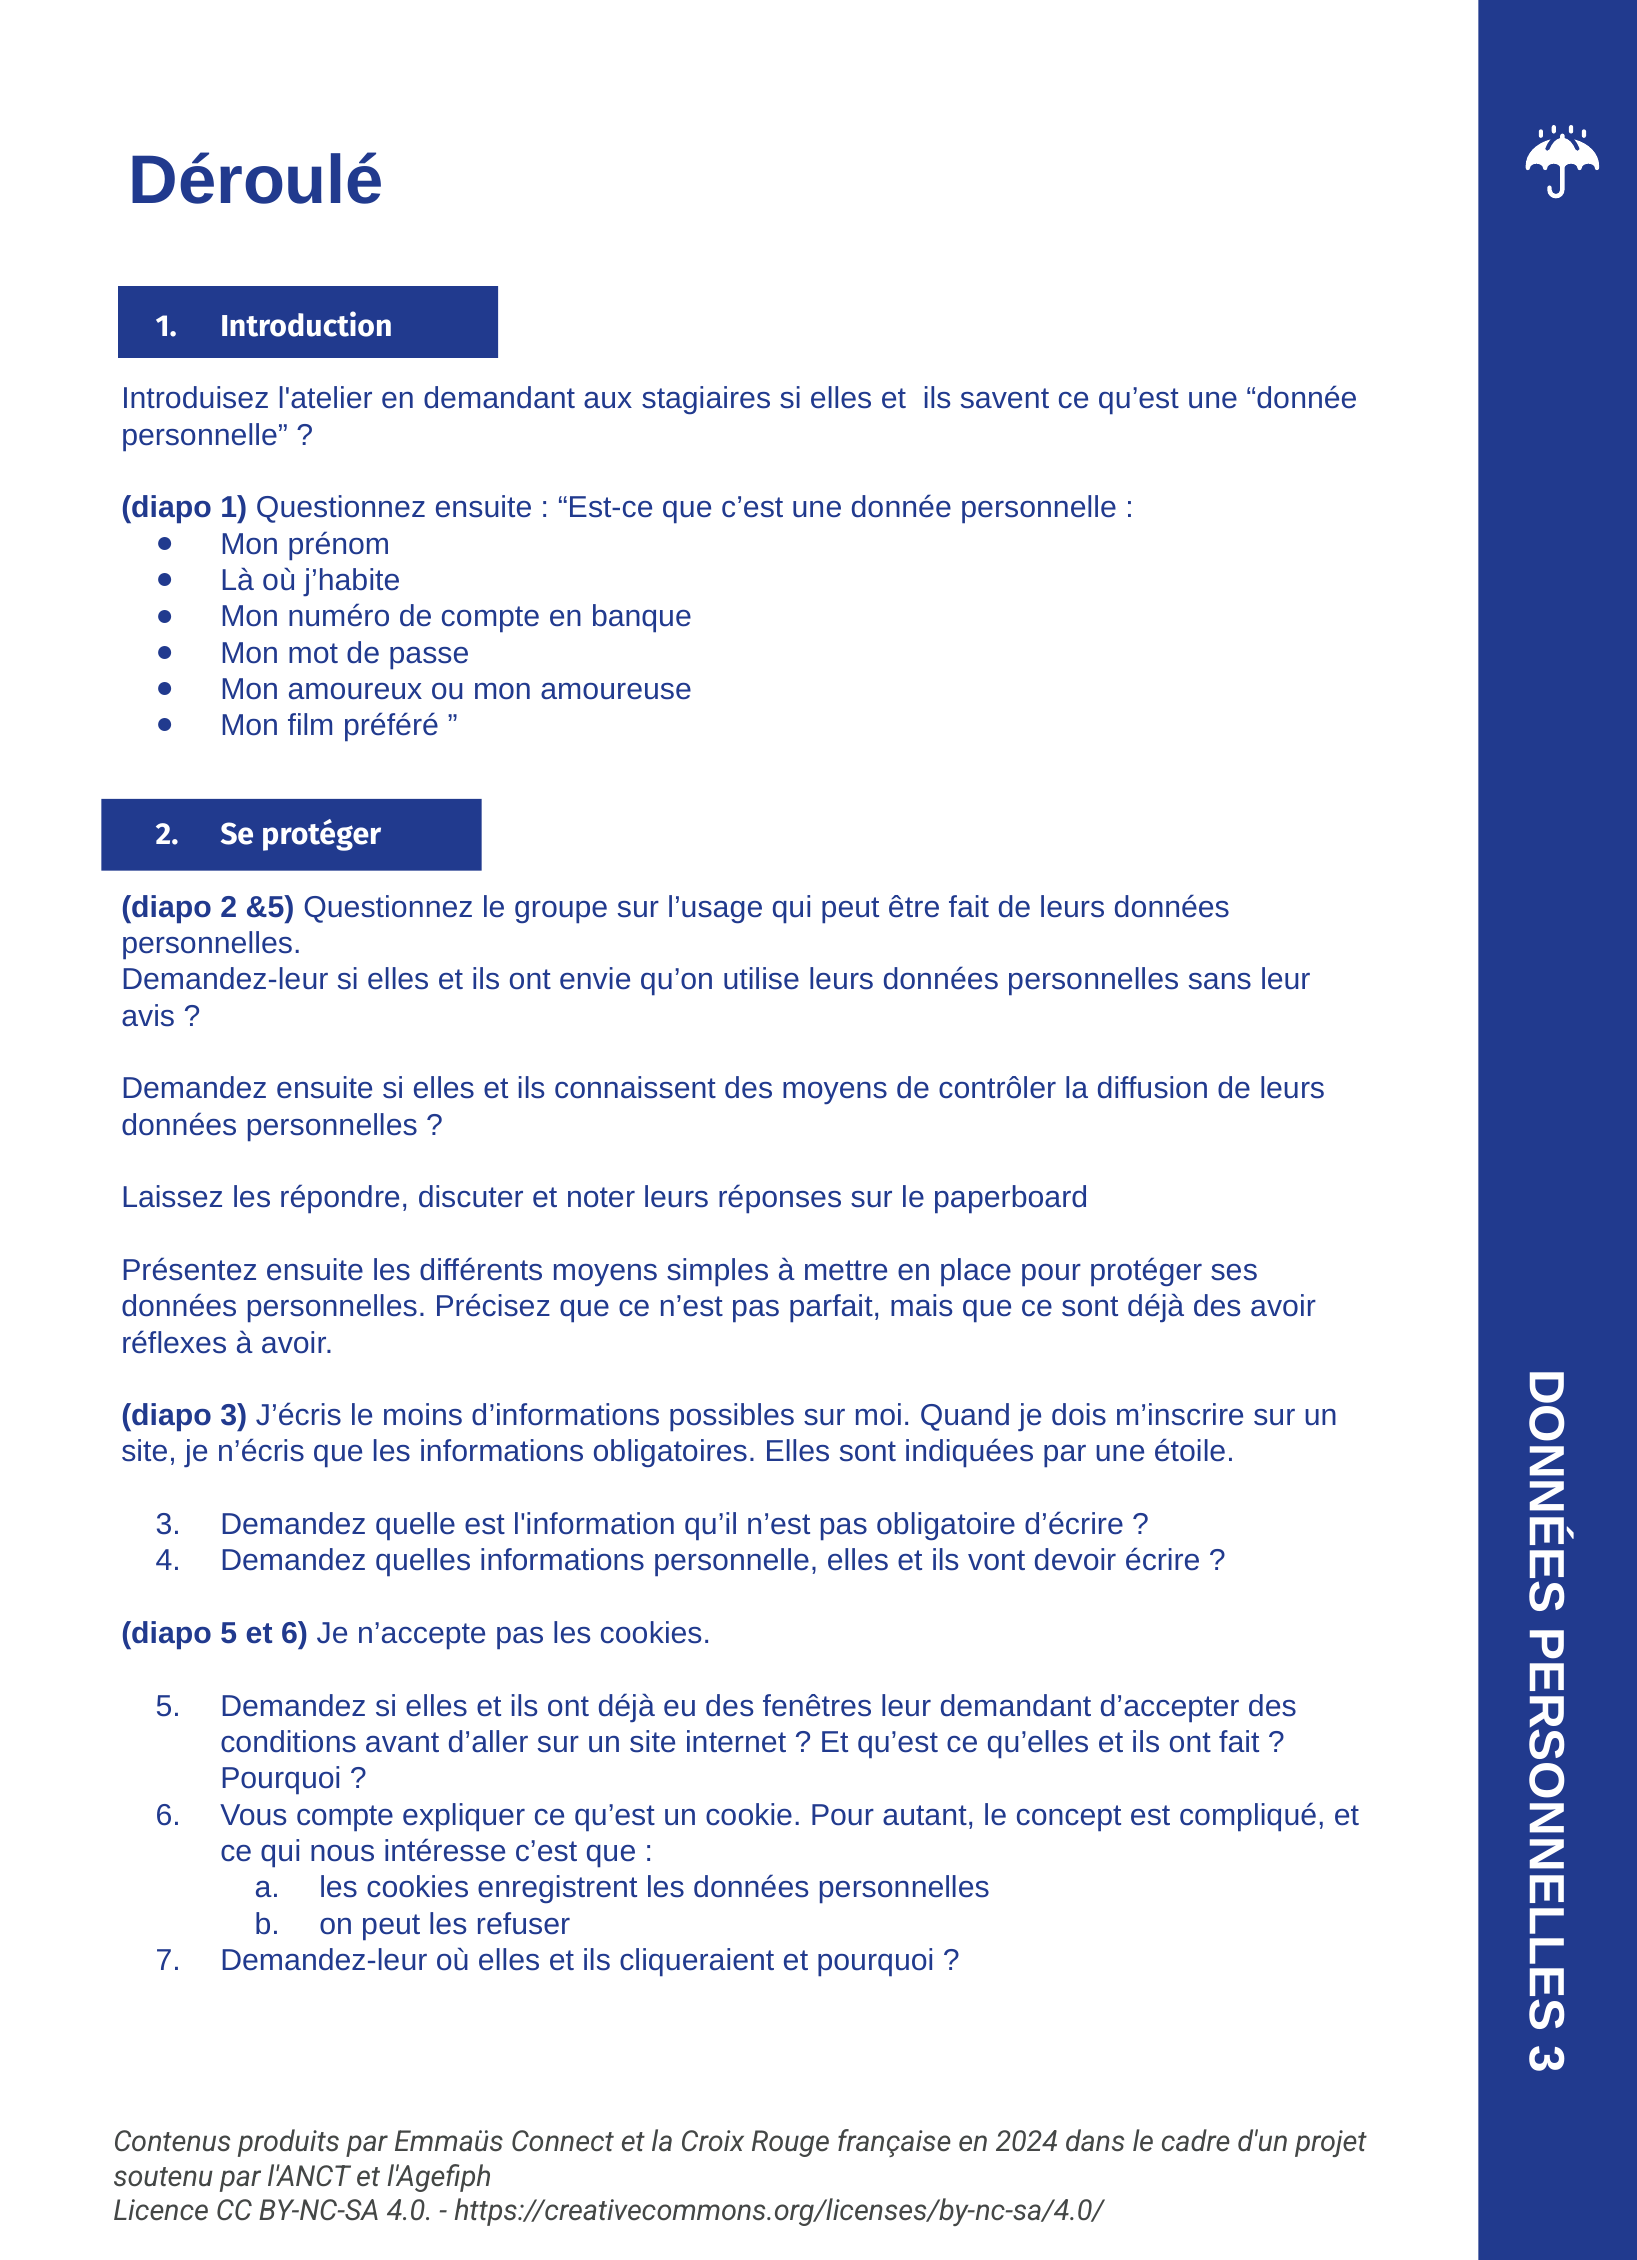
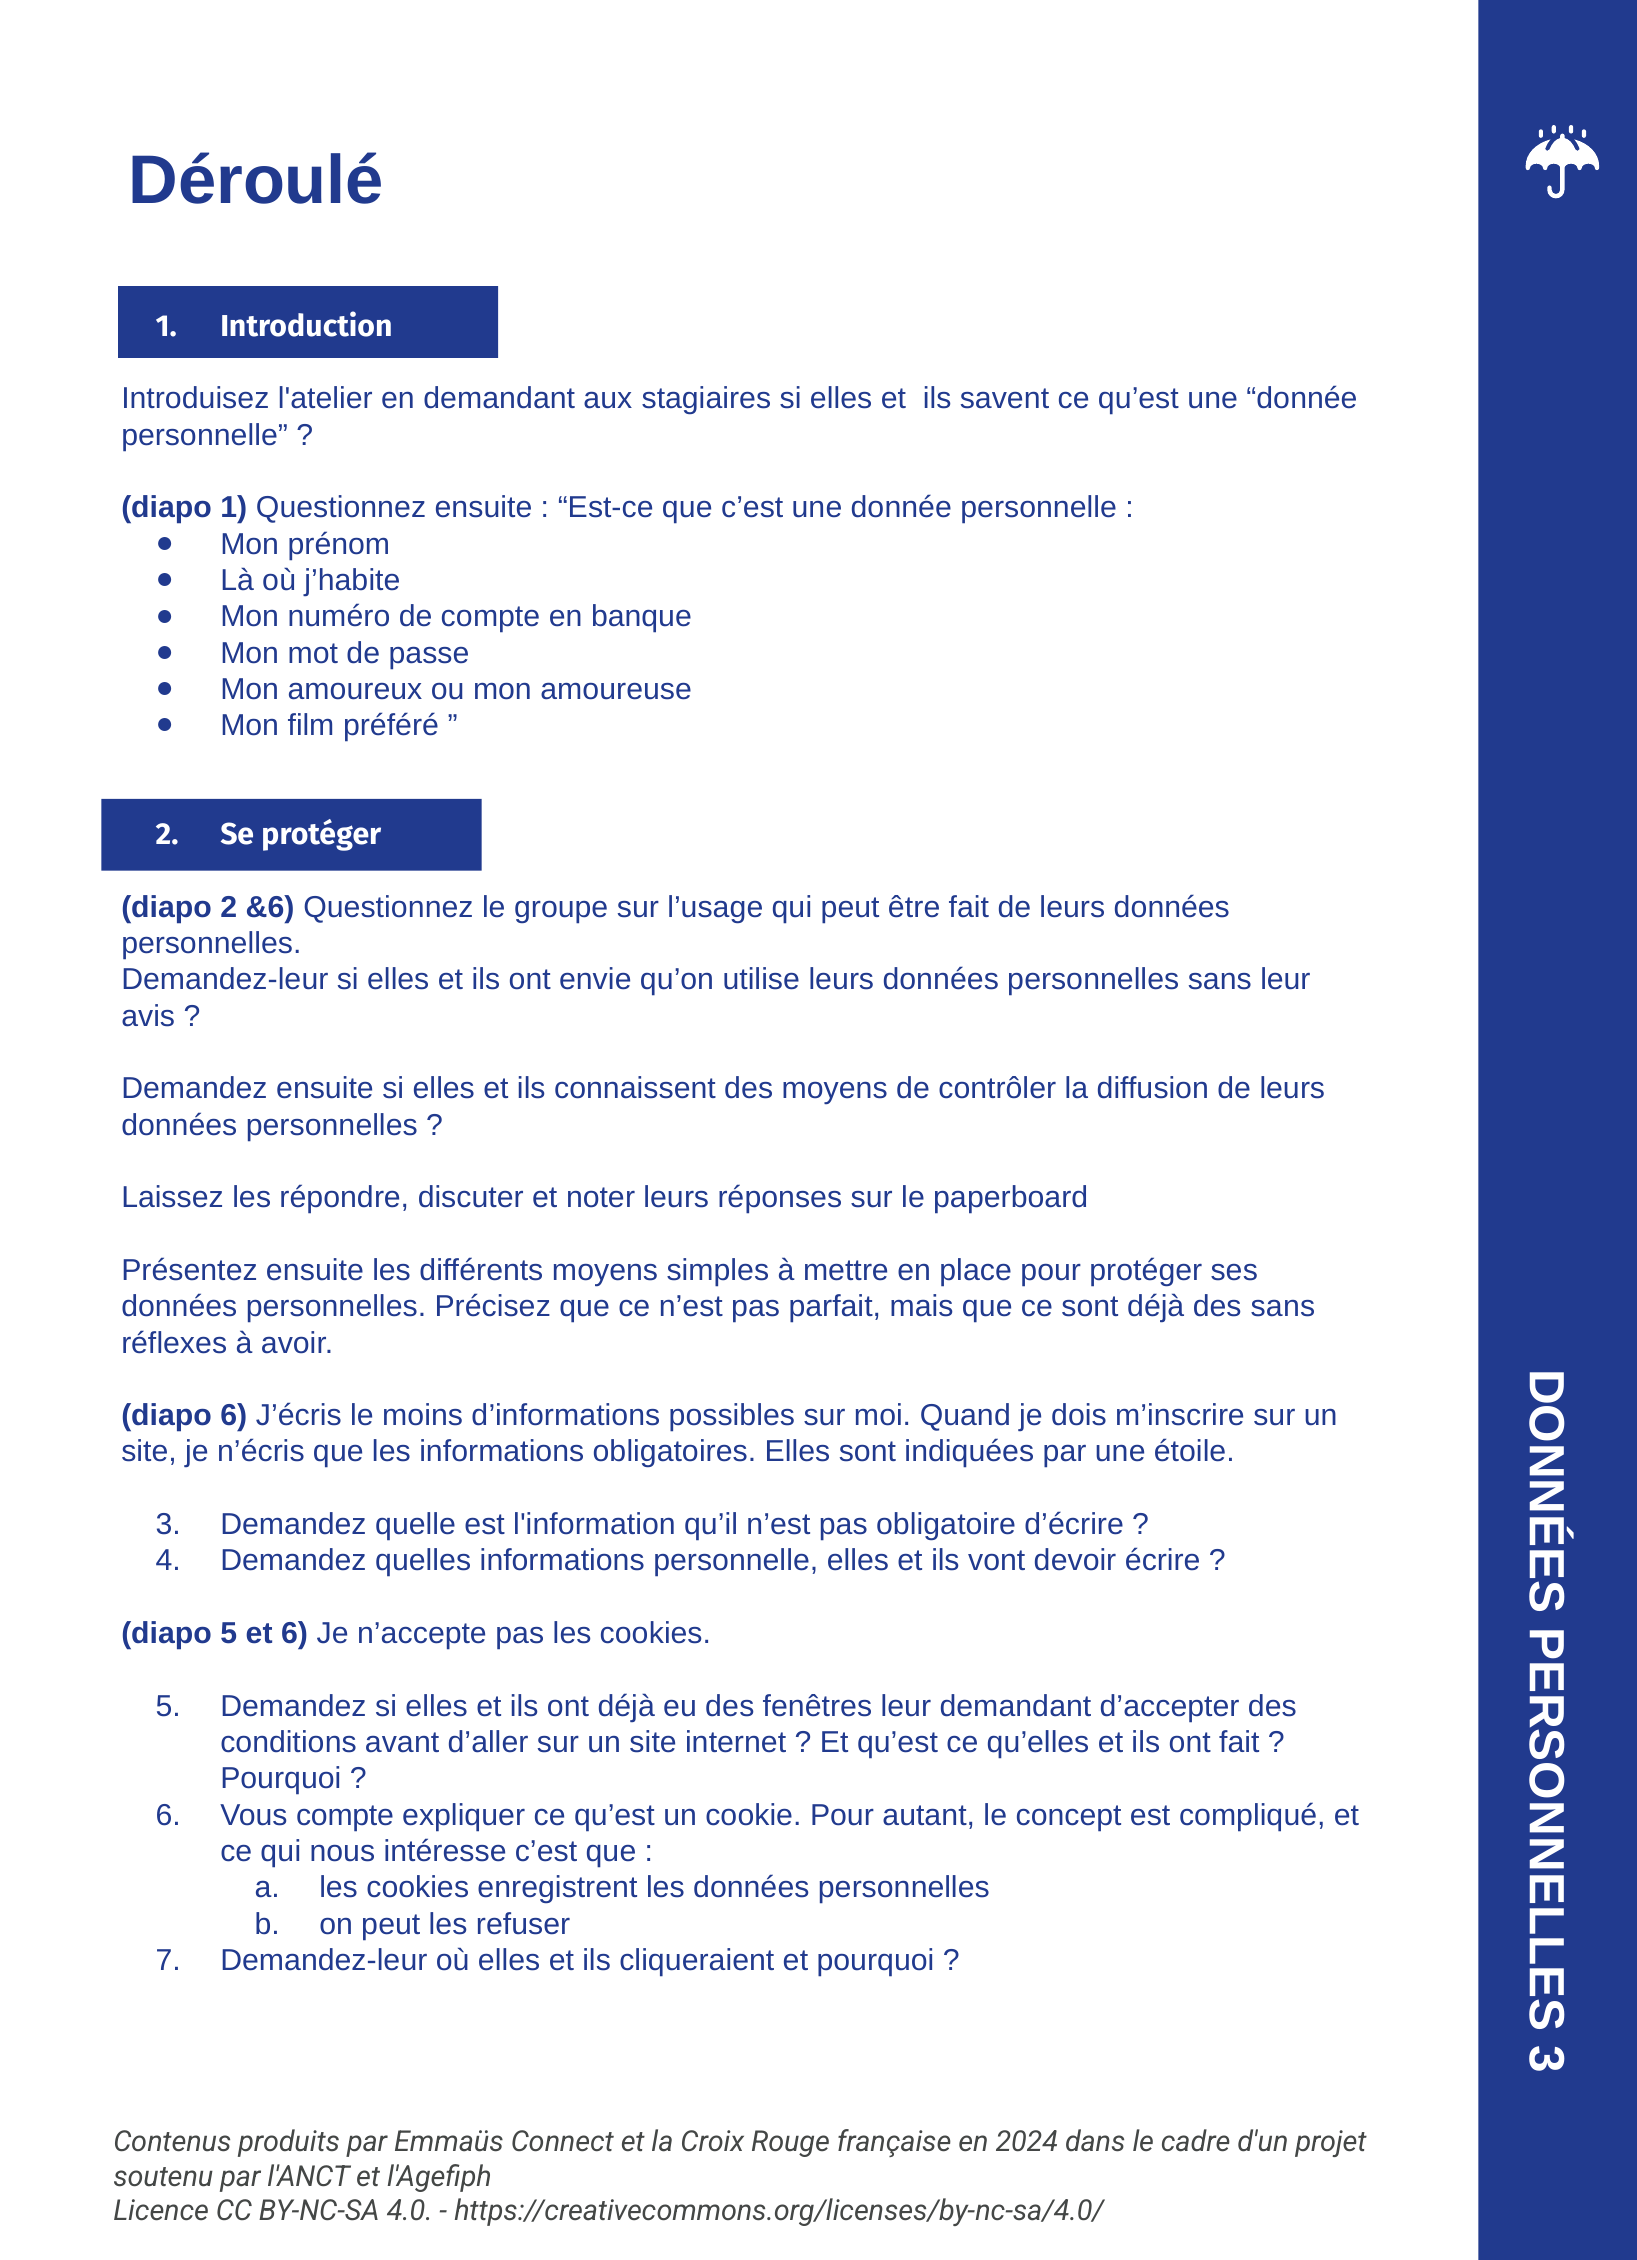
&5: &5 -> &6
des avoir: avoir -> sans
diapo 3: 3 -> 6
